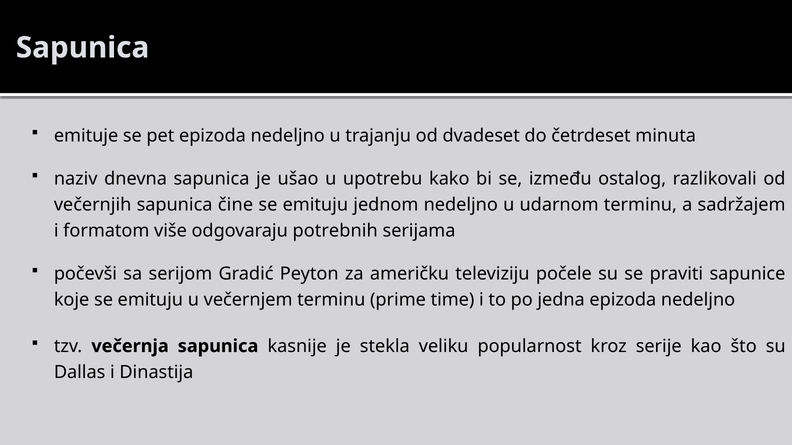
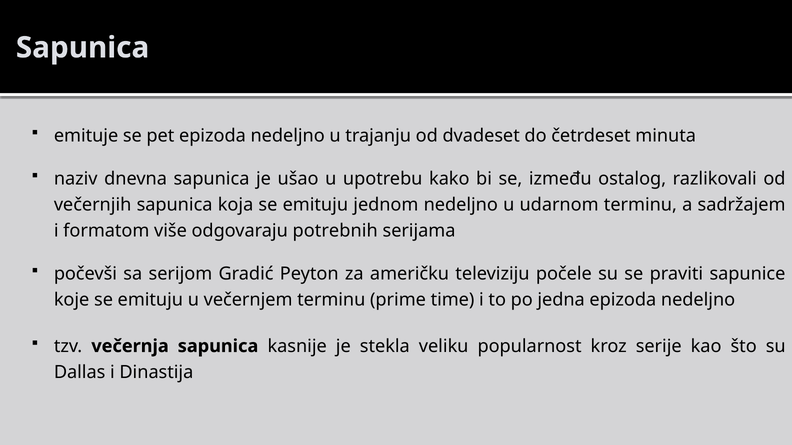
čine: čine -> koja
